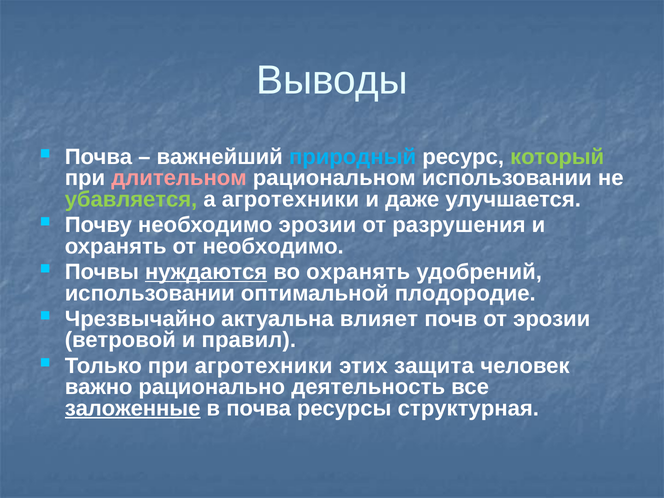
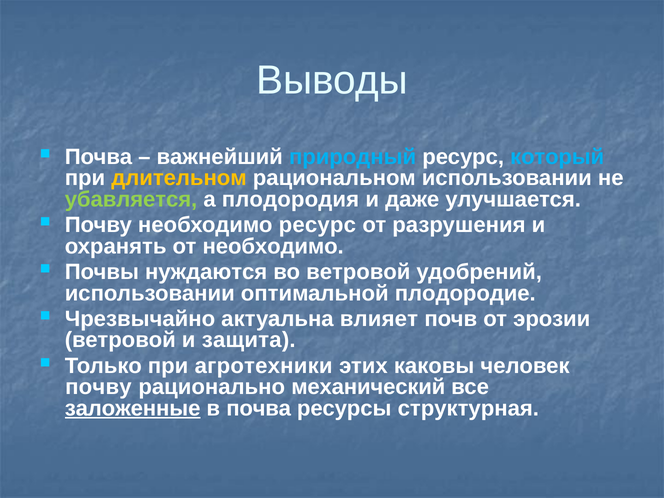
который colour: light green -> light blue
длительном colour: pink -> yellow
а агротехники: агротехники -> плодородия
необходимо эрозии: эрозии -> ресурс
нуждаются underline: present -> none
во охранять: охранять -> ветровой
правил: правил -> защита
защита: защита -> каковы
важно at (99, 387): важно -> почву
деятельность: деятельность -> механический
